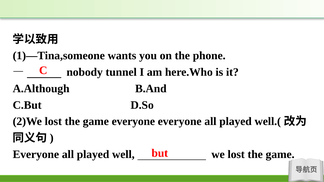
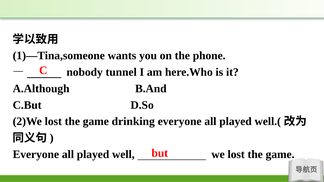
game everyone: everyone -> drinking
